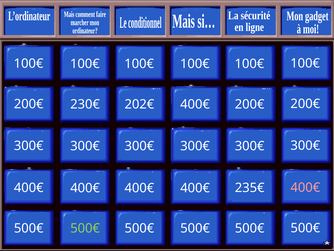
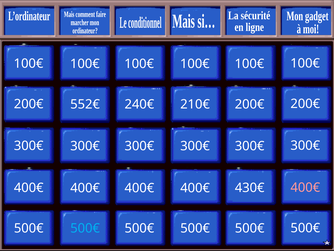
230€: 230€ -> 552€
202€: 202€ -> 240€
400€ at (195, 104): 400€ -> 210€
235€: 235€ -> 430€
500€ at (85, 228) colour: light green -> light blue
